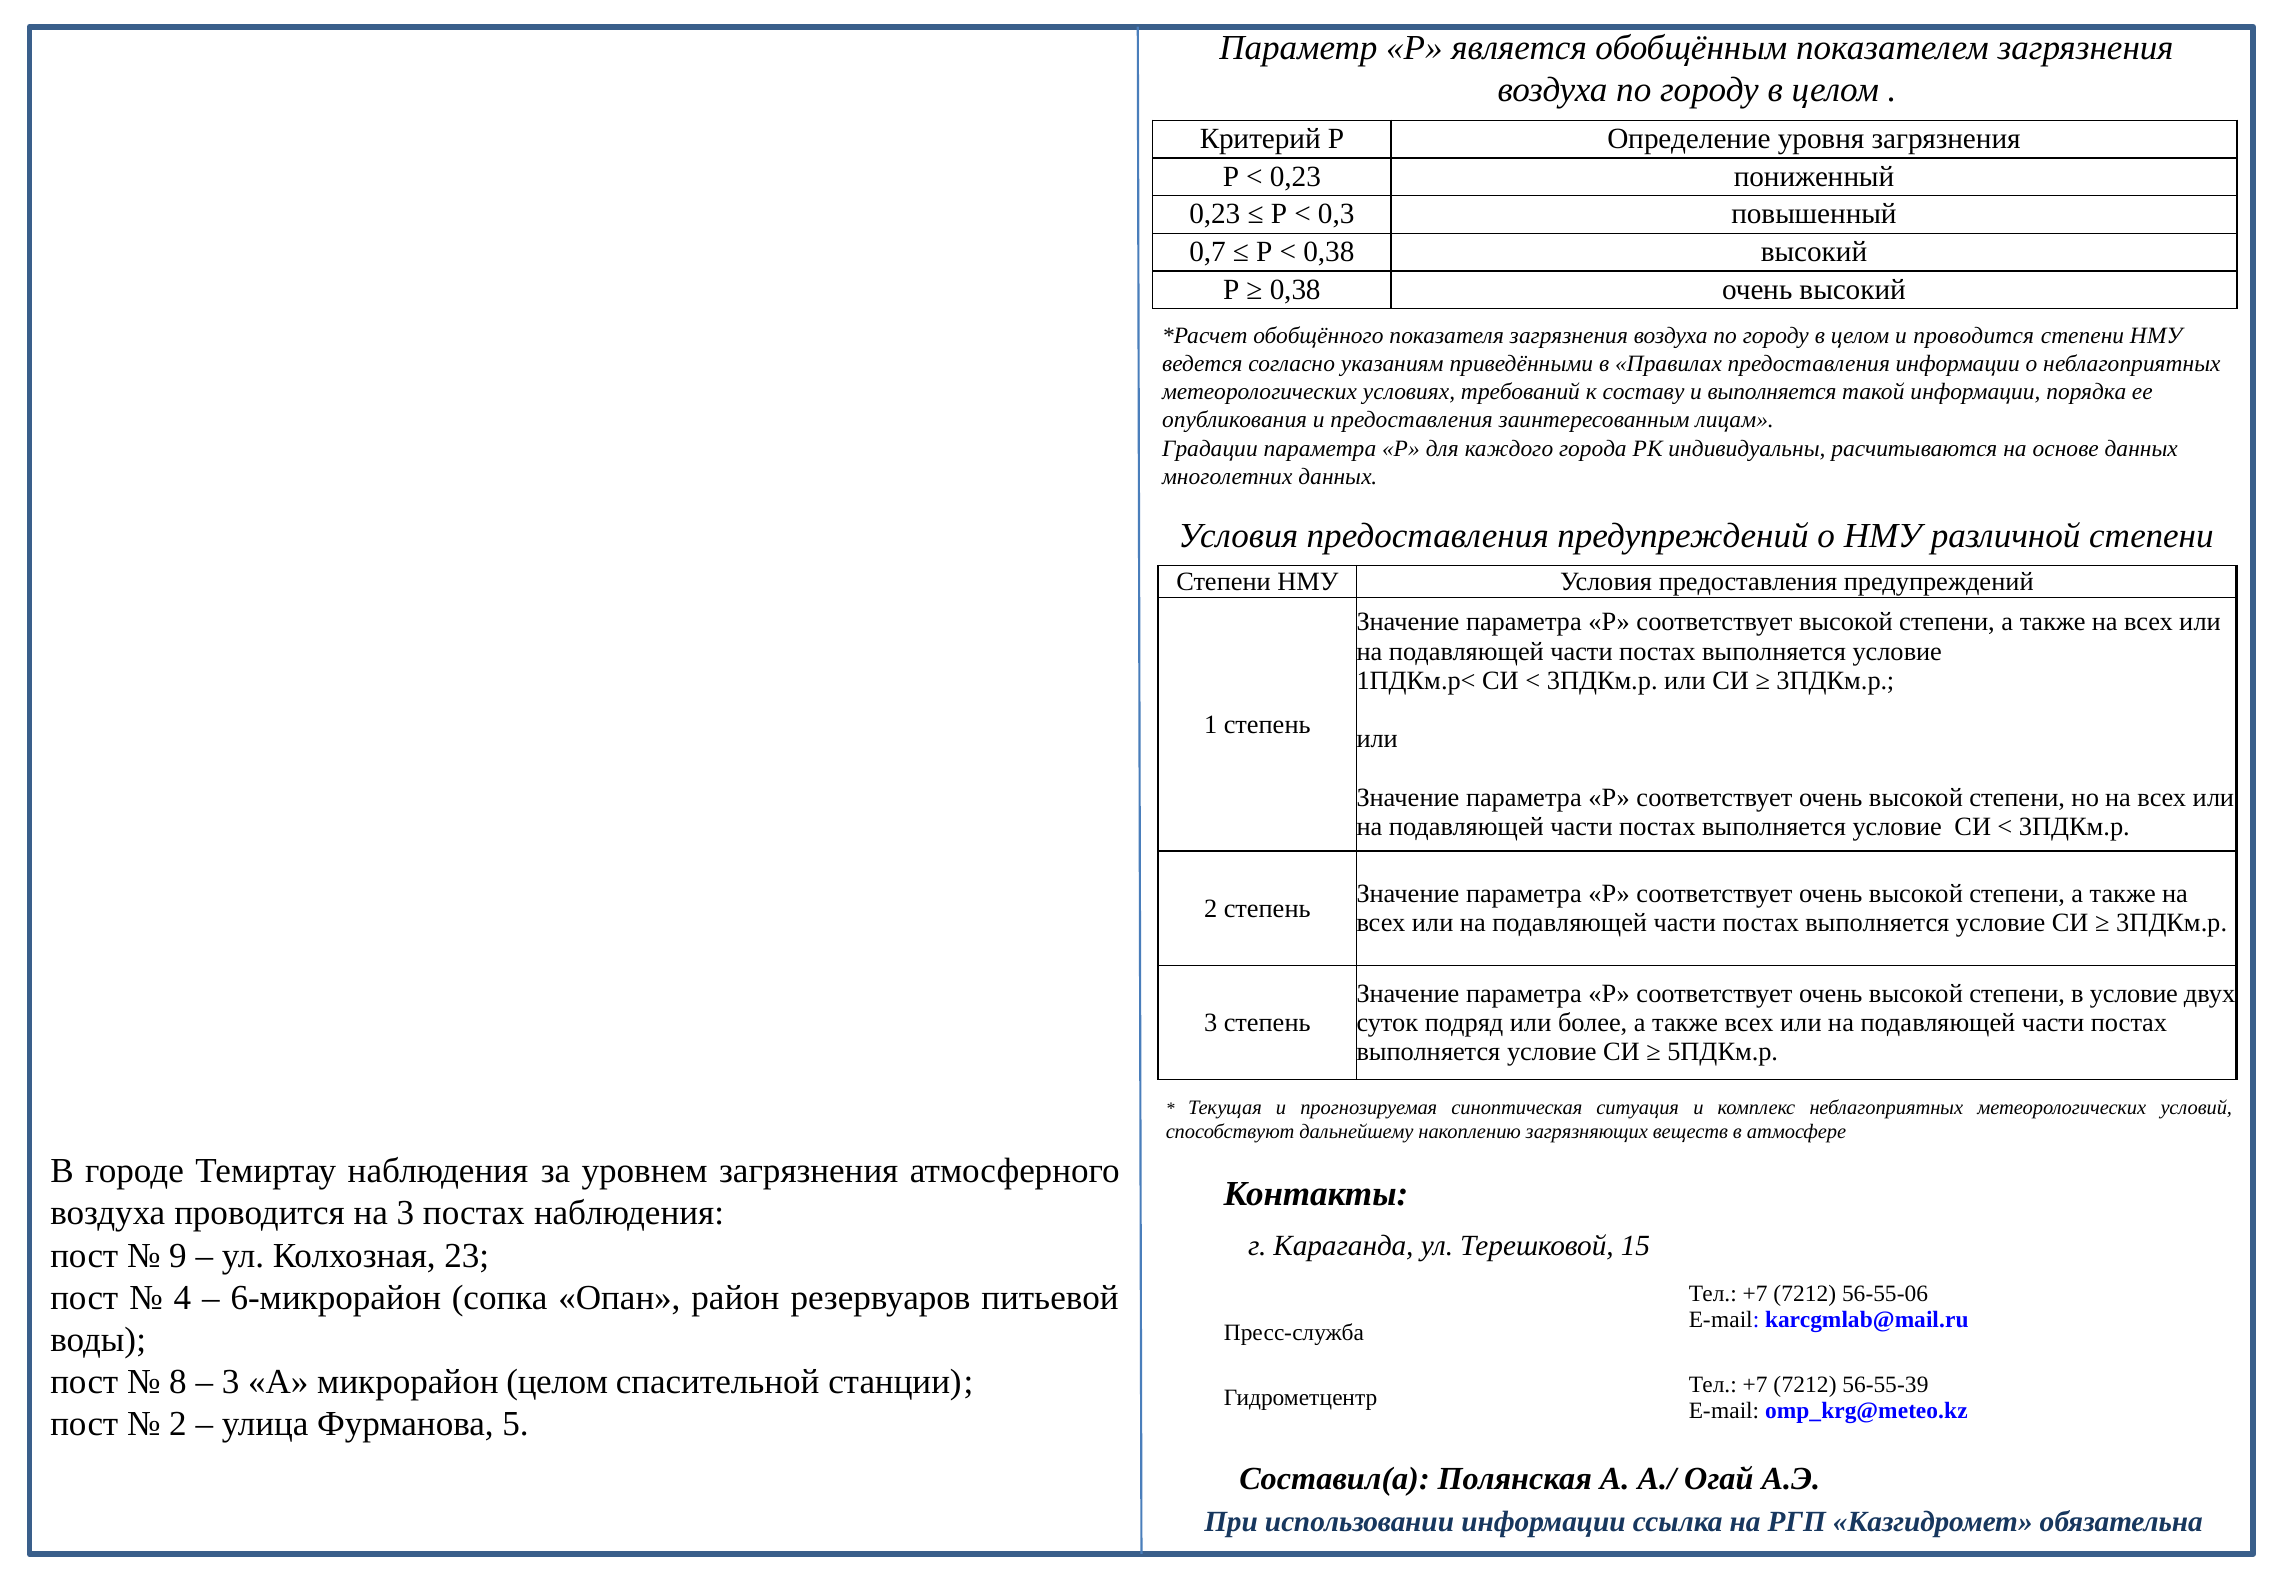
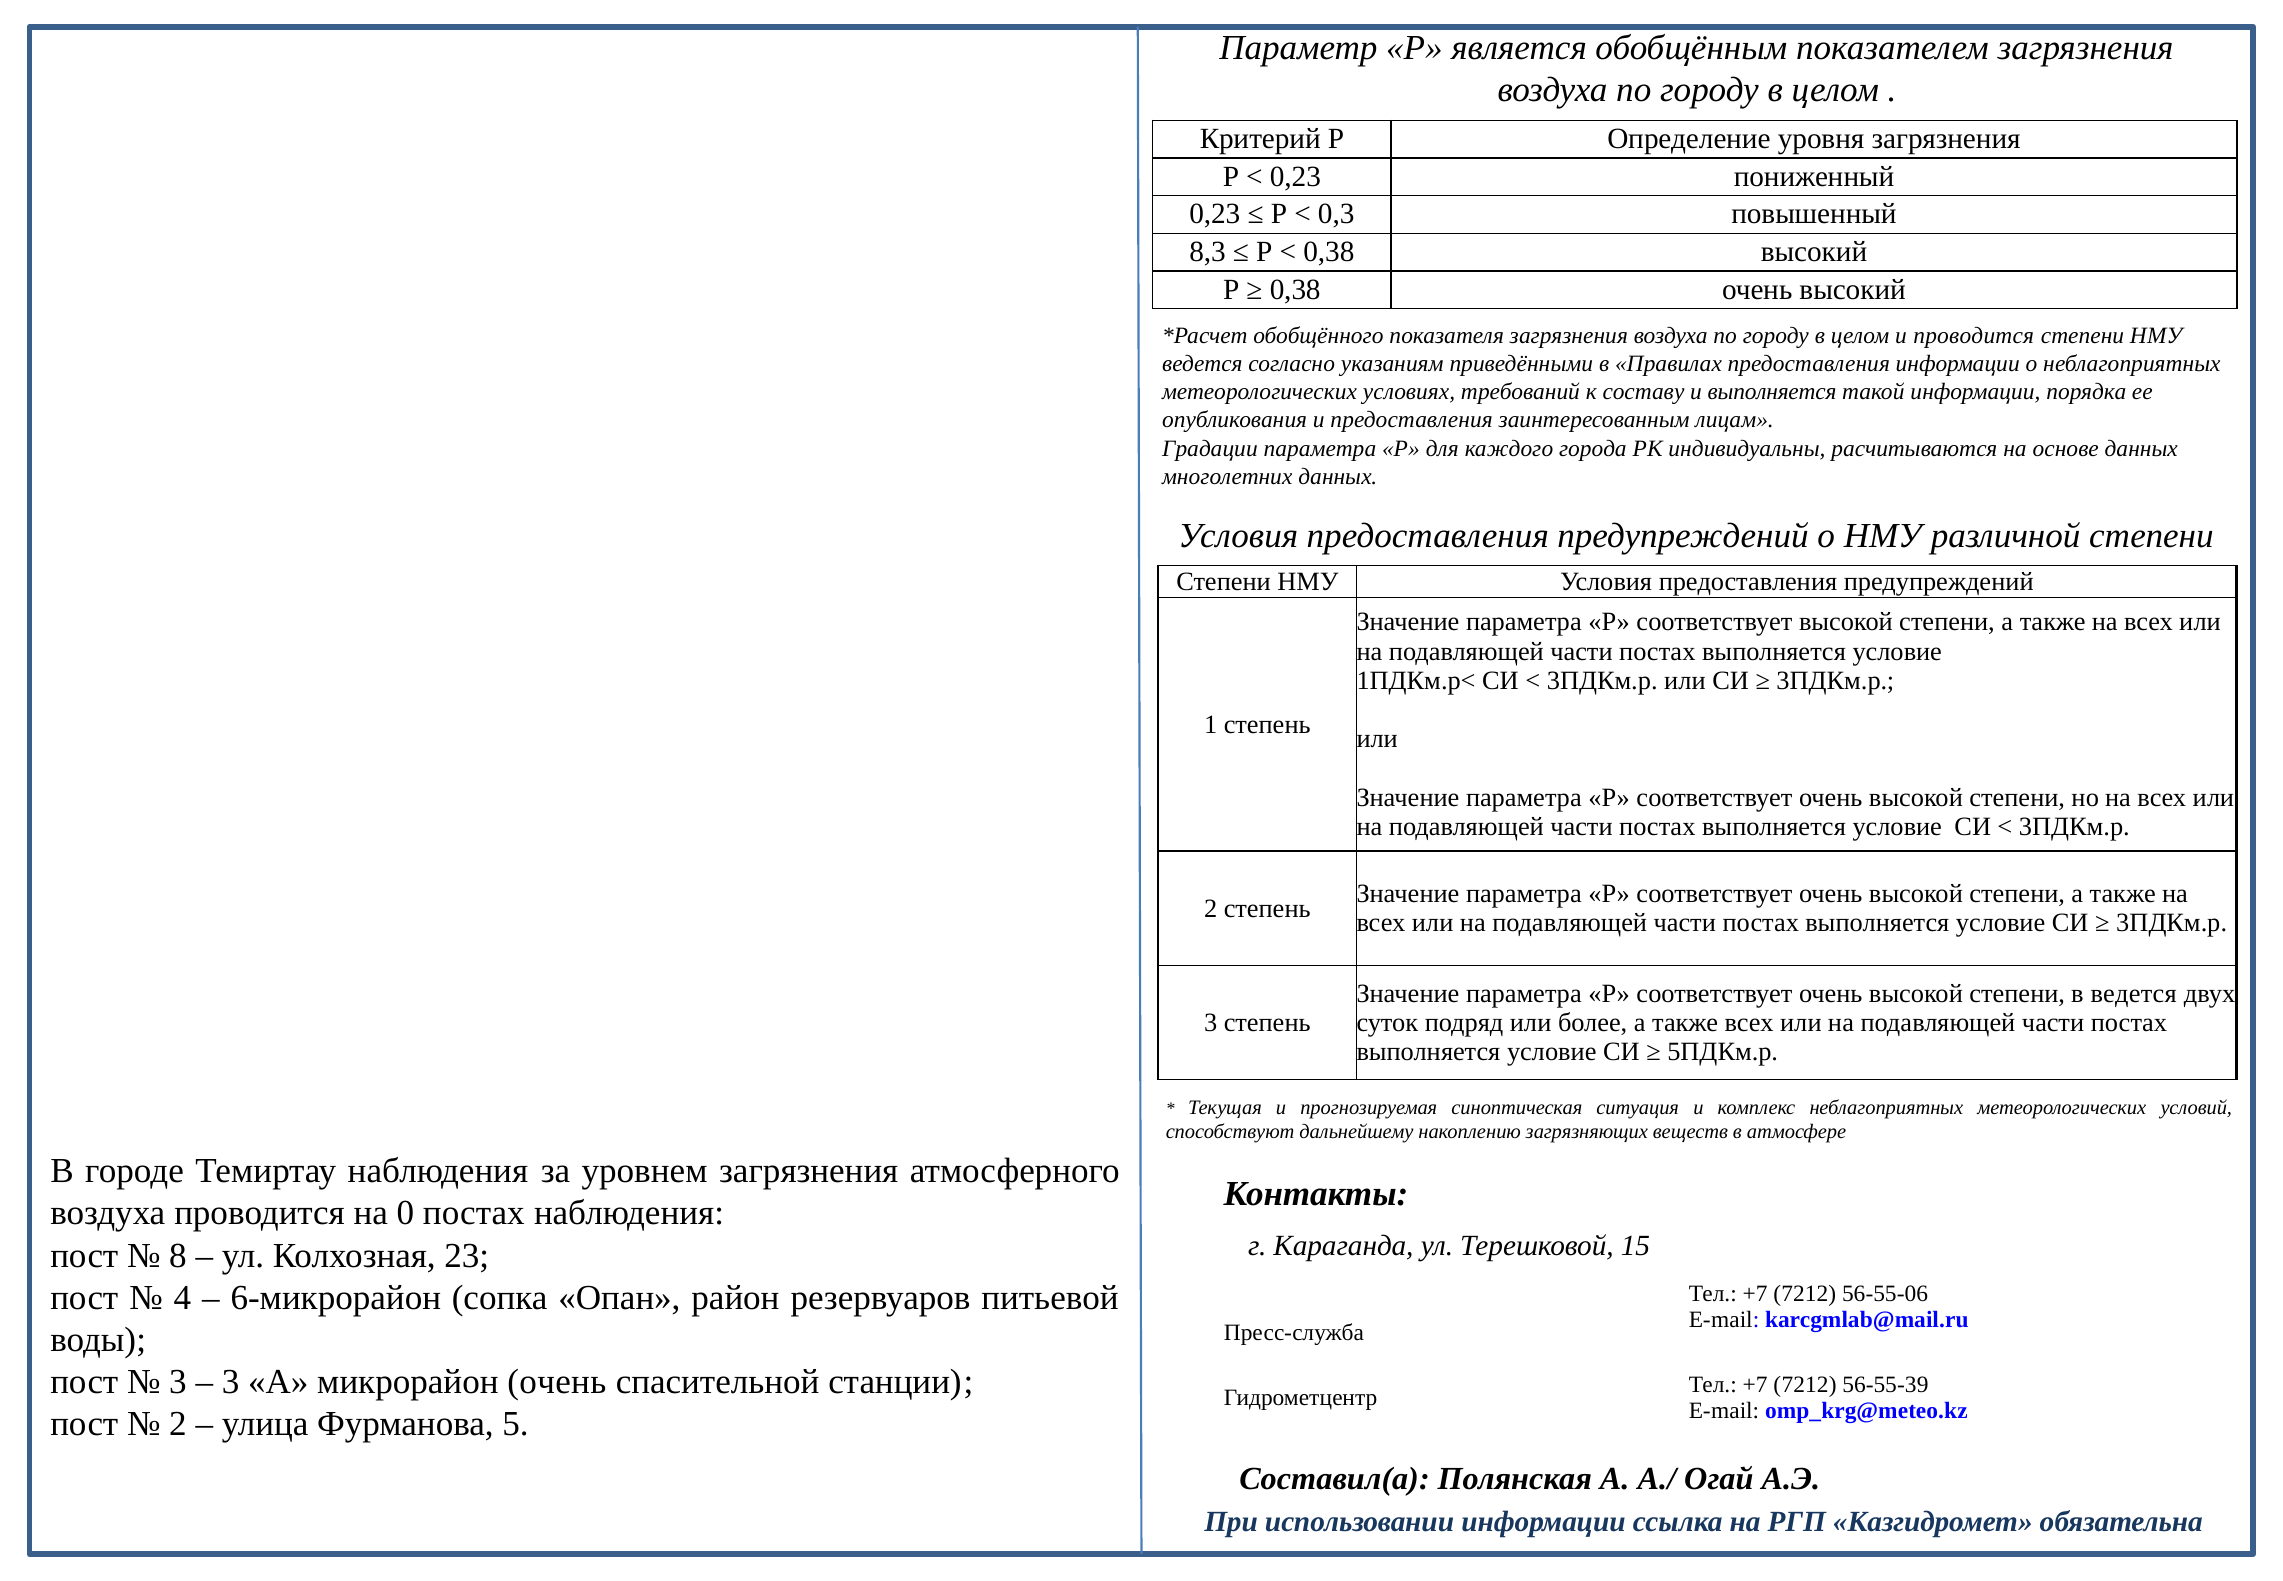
0,7: 0,7 -> 8,3
в условие: условие -> ведется
на 3: 3 -> 0
9: 9 -> 8
8 at (178, 1382): 8 -> 3
микрорайон целом: целом -> очень
